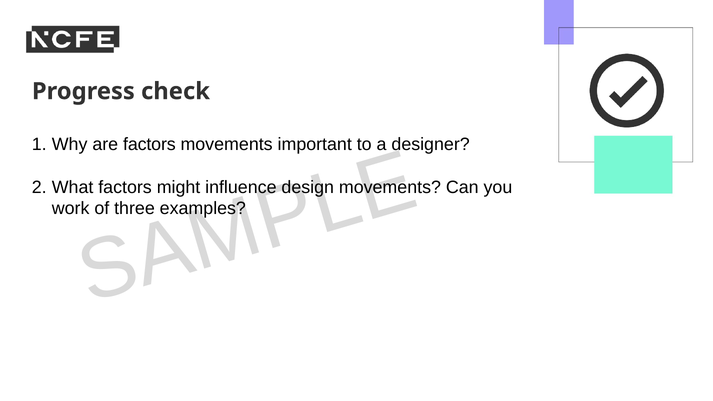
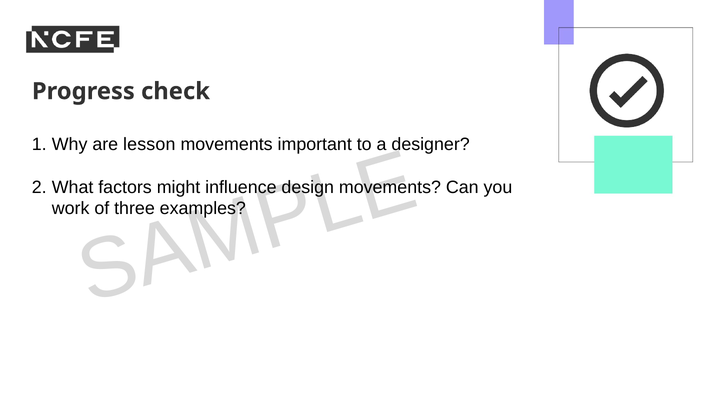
are factors: factors -> lesson
